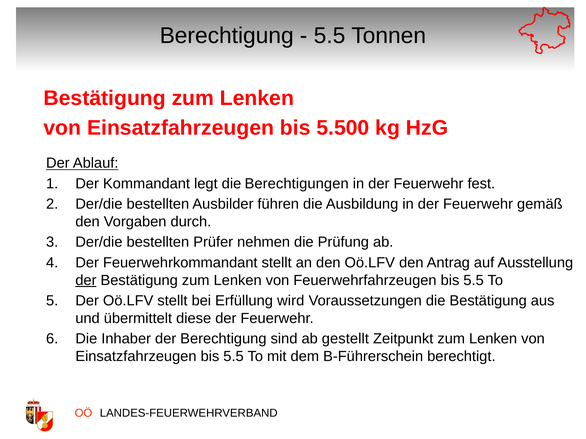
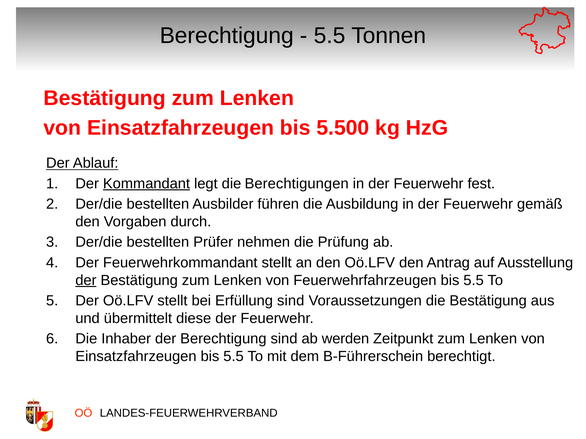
Kommandant underline: none -> present
Erfüllung wird: wird -> sind
gestellt: gestellt -> werden
